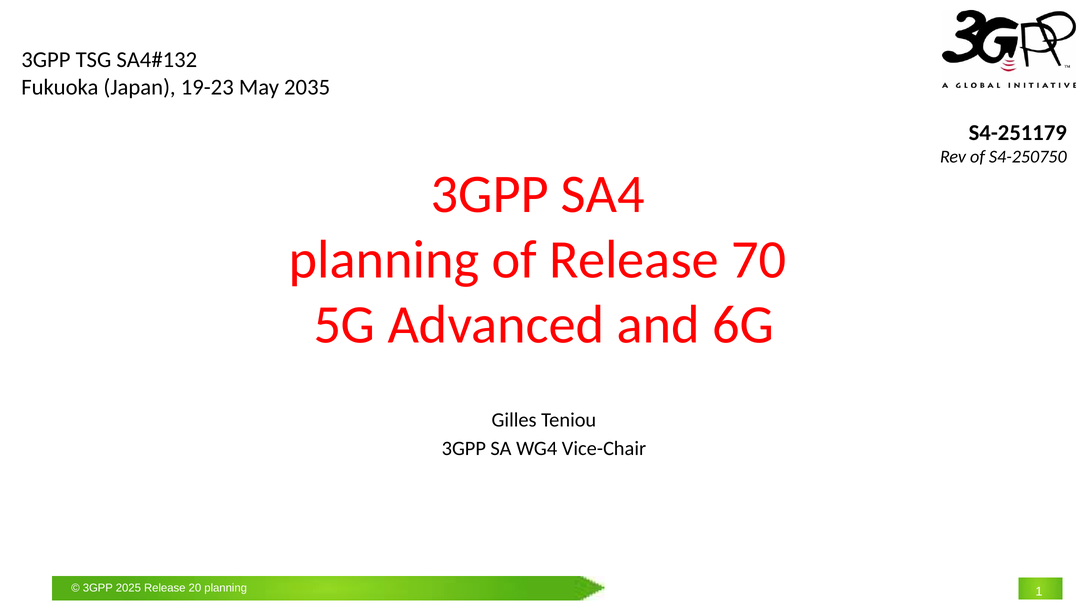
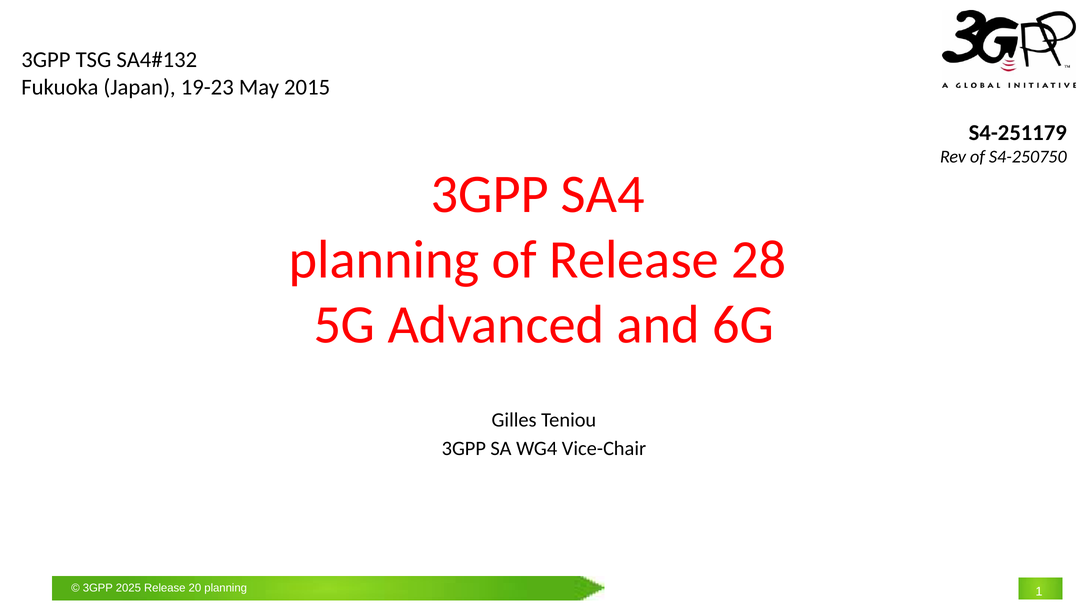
2035: 2035 -> 2015
70: 70 -> 28
